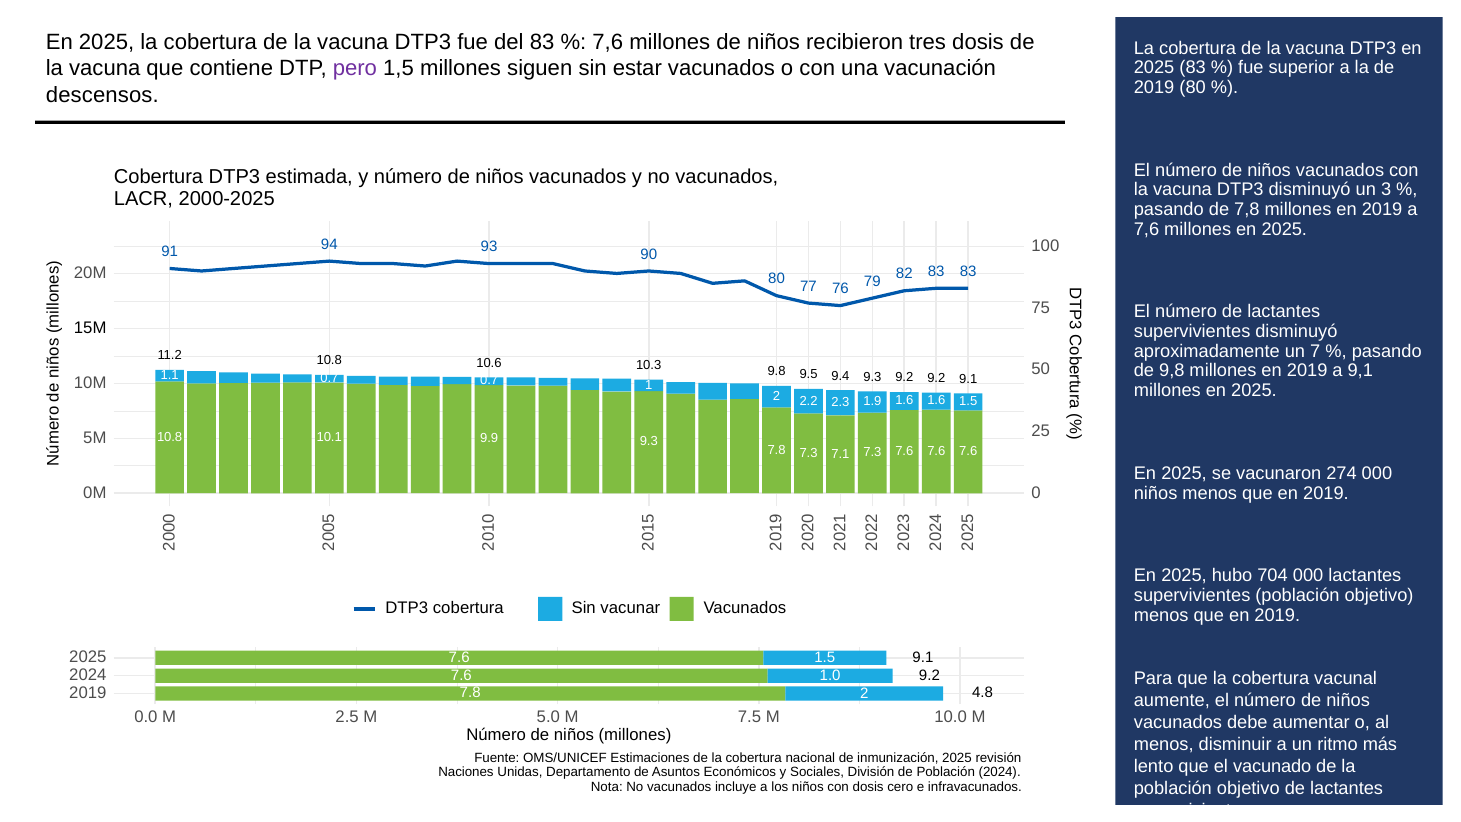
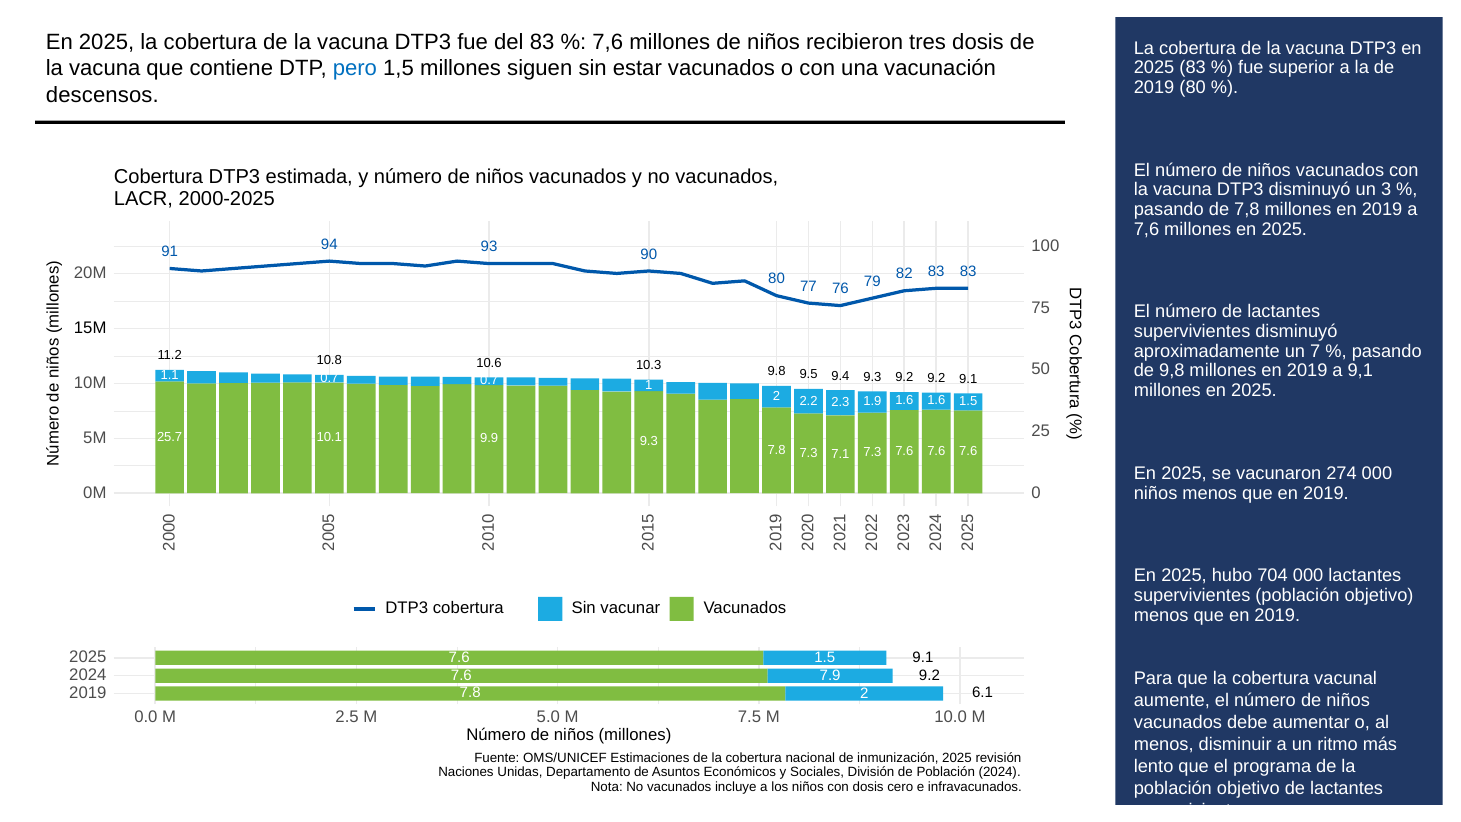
pero colour: purple -> blue
10.8 at (170, 437): 10.8 -> 25.7
1.0: 1.0 -> 7.9
4.8: 4.8 -> 6.1
vacunado: vacunado -> programa
